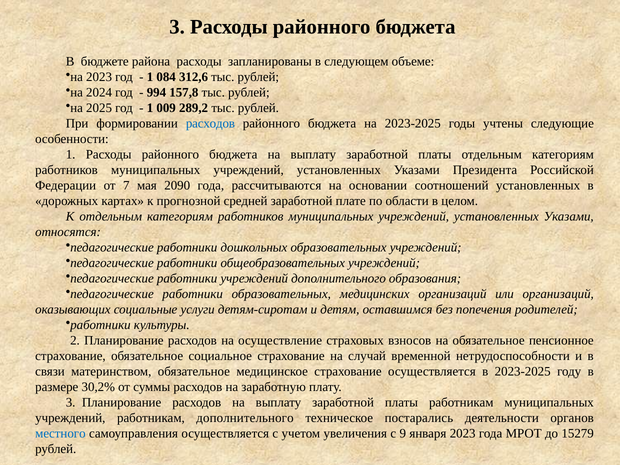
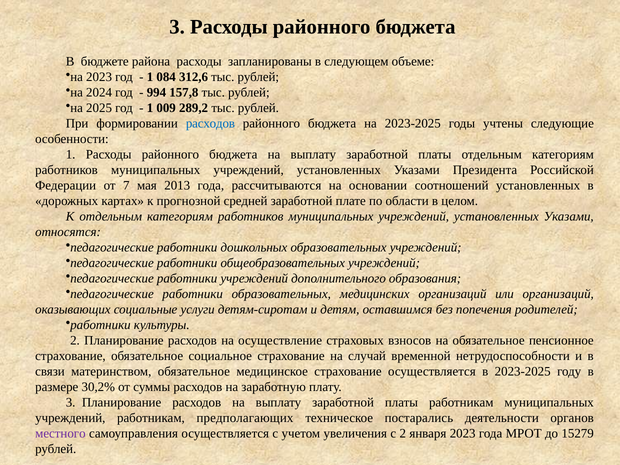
2090: 2090 -> 2013
работникам дополнительного: дополнительного -> предполагающих
местного colour: blue -> purple
с 9: 9 -> 2
